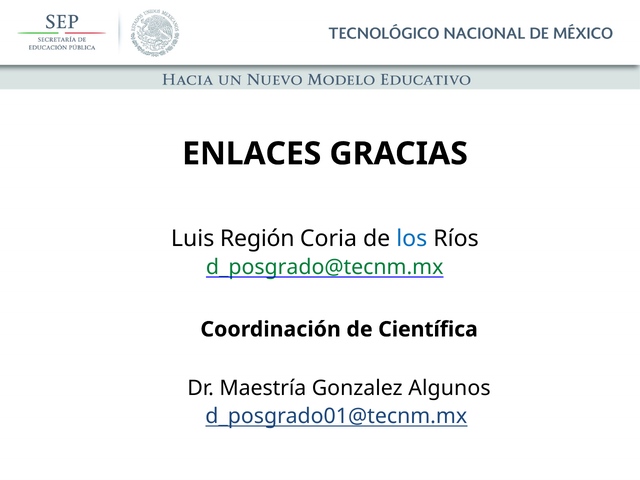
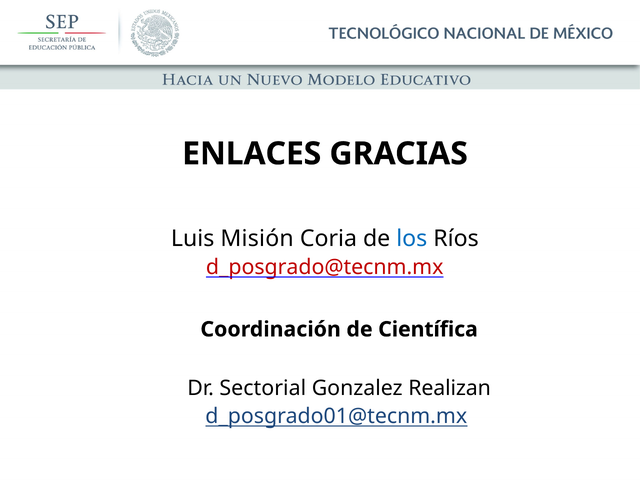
Región: Región -> Misión
d_posgrado@tecnm.mx colour: green -> red
Maestría: Maestría -> Sectorial
Algunos: Algunos -> Realizan
